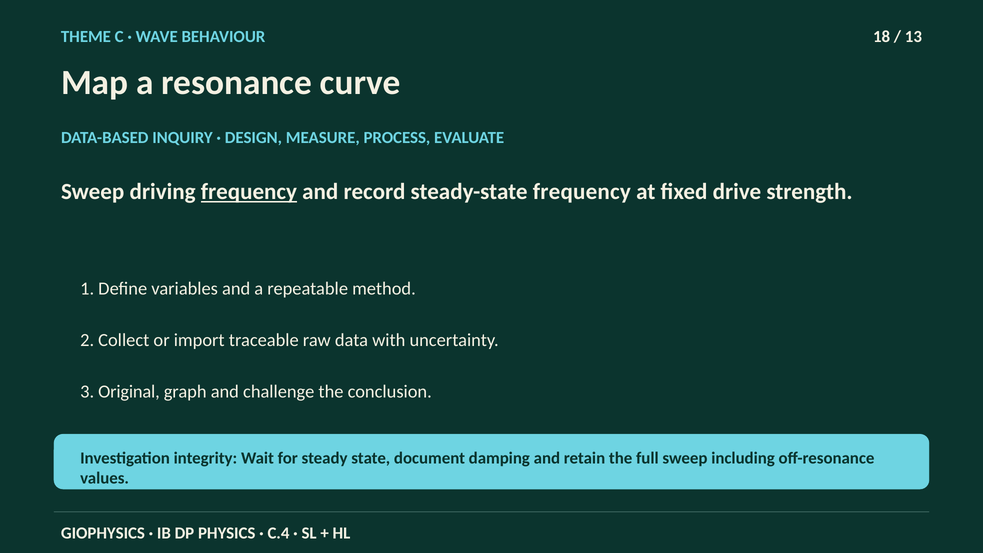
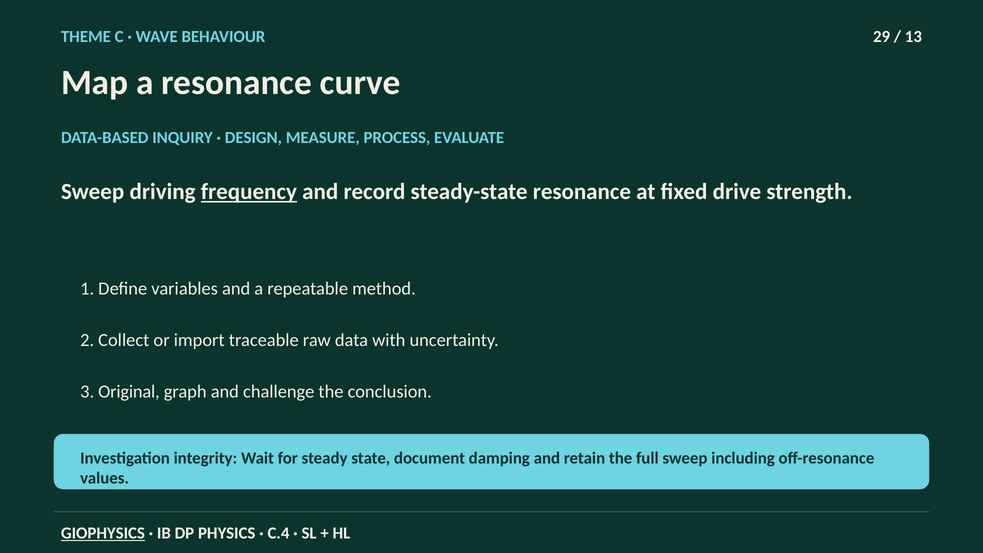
18: 18 -> 29
steady-state frequency: frequency -> resonance
GIOPHYSICS underline: none -> present
